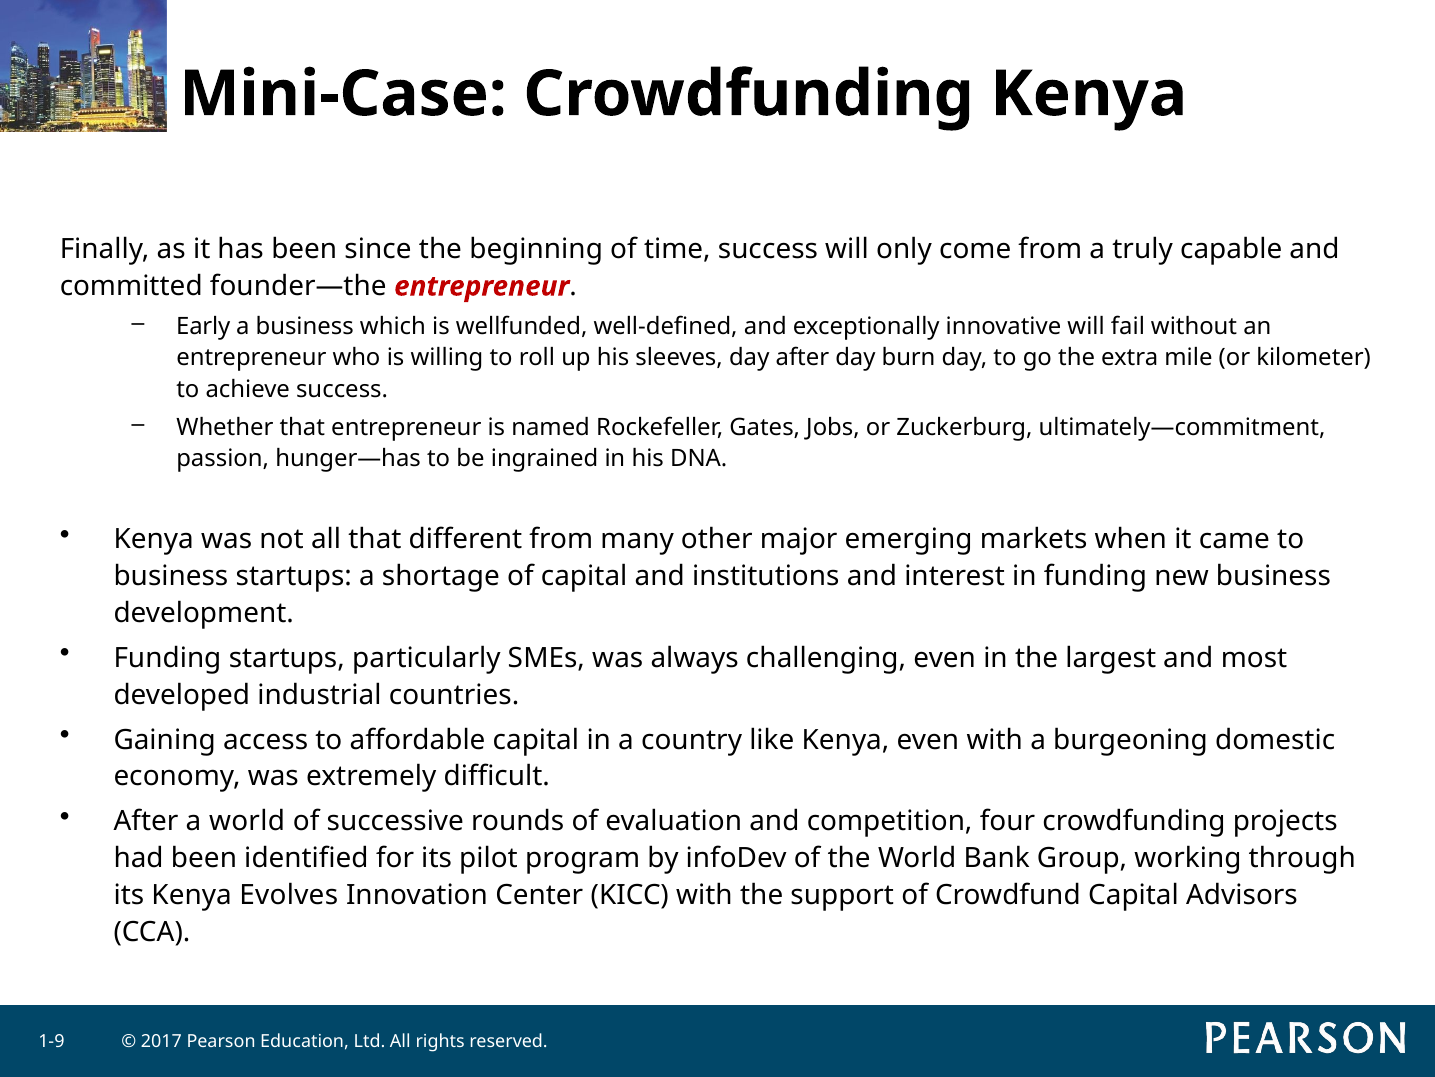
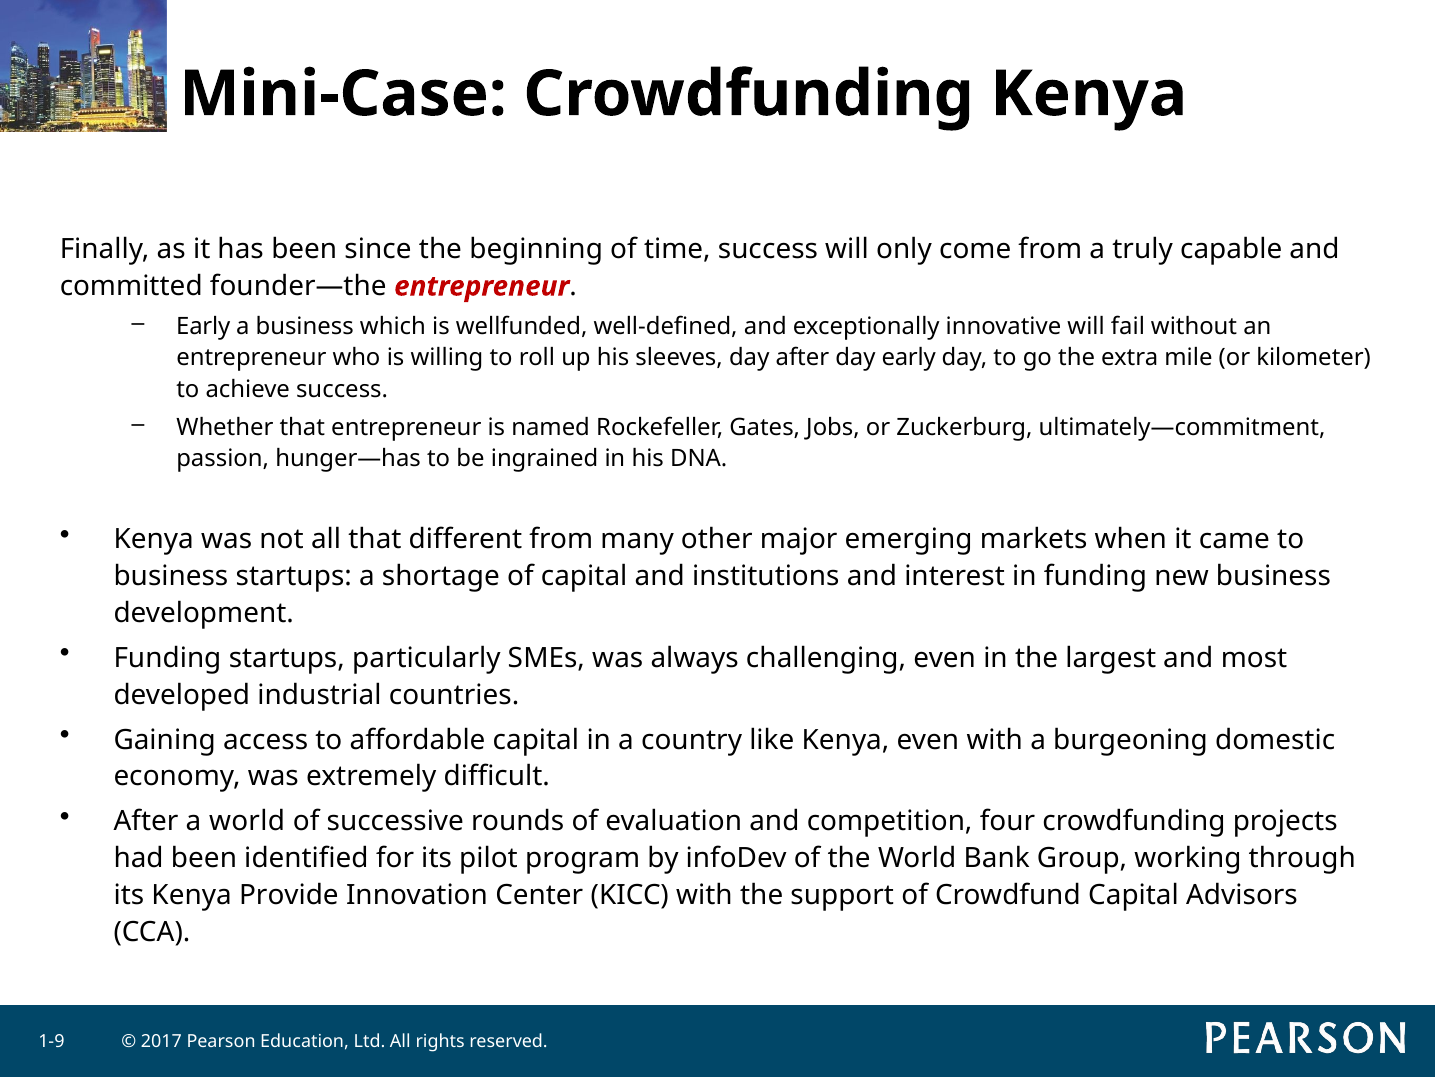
day burn: burn -> early
Evolves: Evolves -> Provide
